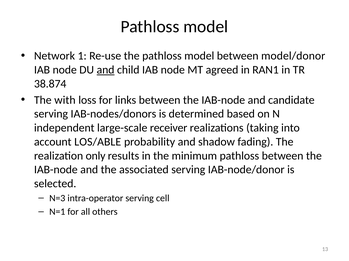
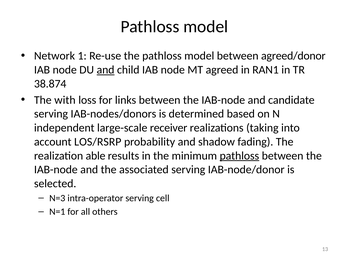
model/donor: model/donor -> agreed/donor
LOS/ABLE: LOS/ABLE -> LOS/RSRP
only: only -> able
pathloss at (239, 156) underline: none -> present
